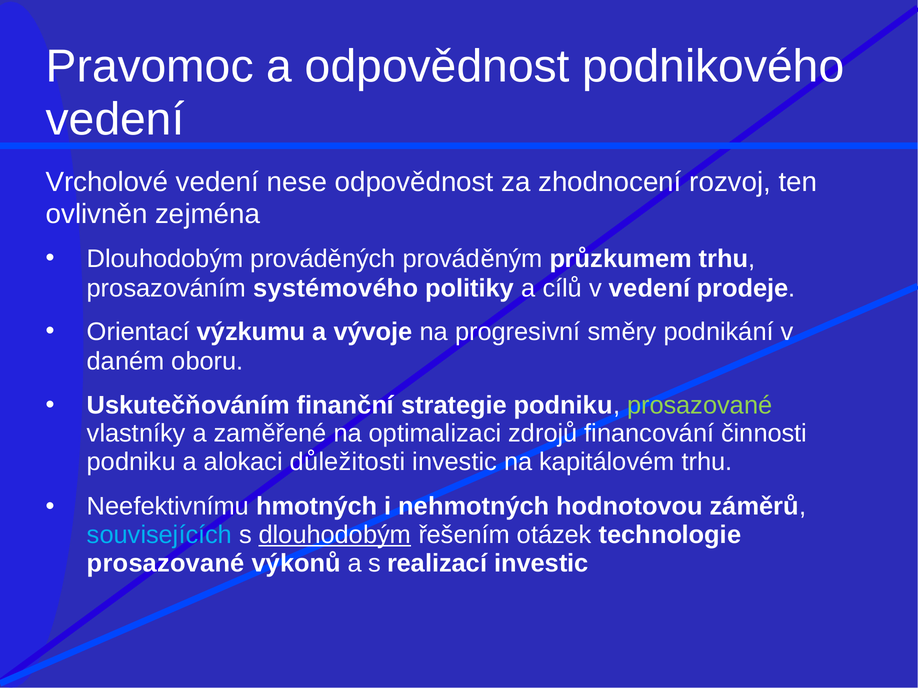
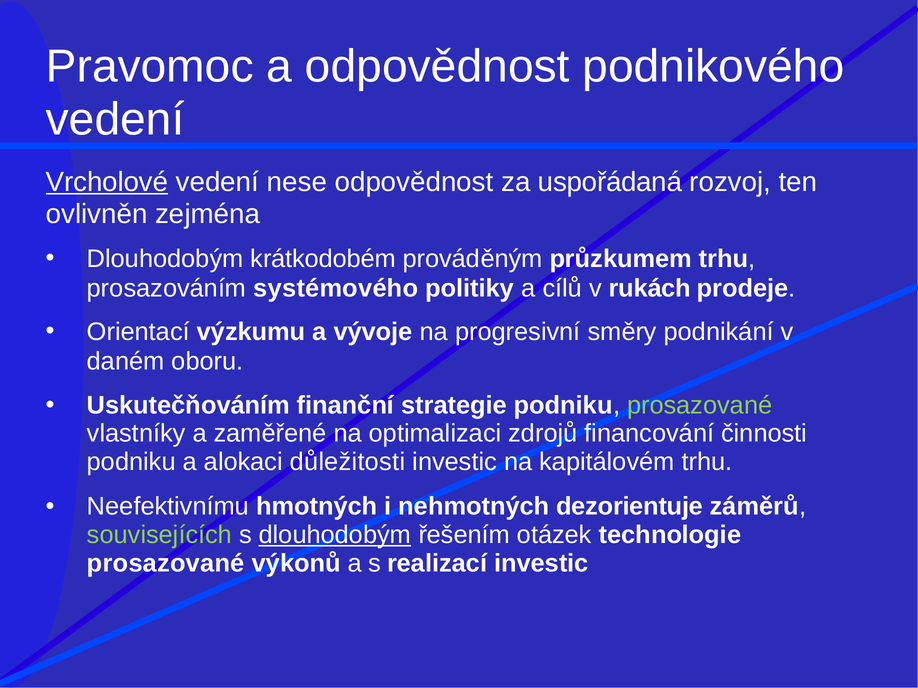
Vrcholové underline: none -> present
zhodnocení: zhodnocení -> uspořádaná
prováděných: prováděných -> krátkodobém
v vedení: vedení -> rukách
hodnotovou: hodnotovou -> dezorientuje
souvisejících colour: light blue -> light green
